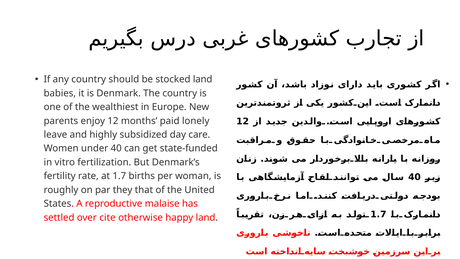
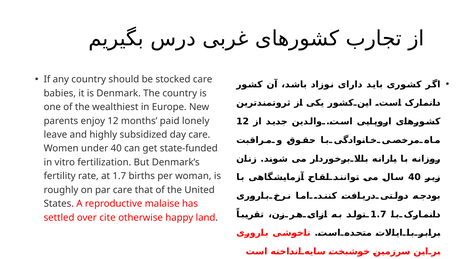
stocked land: land -> care
par they: they -> care
